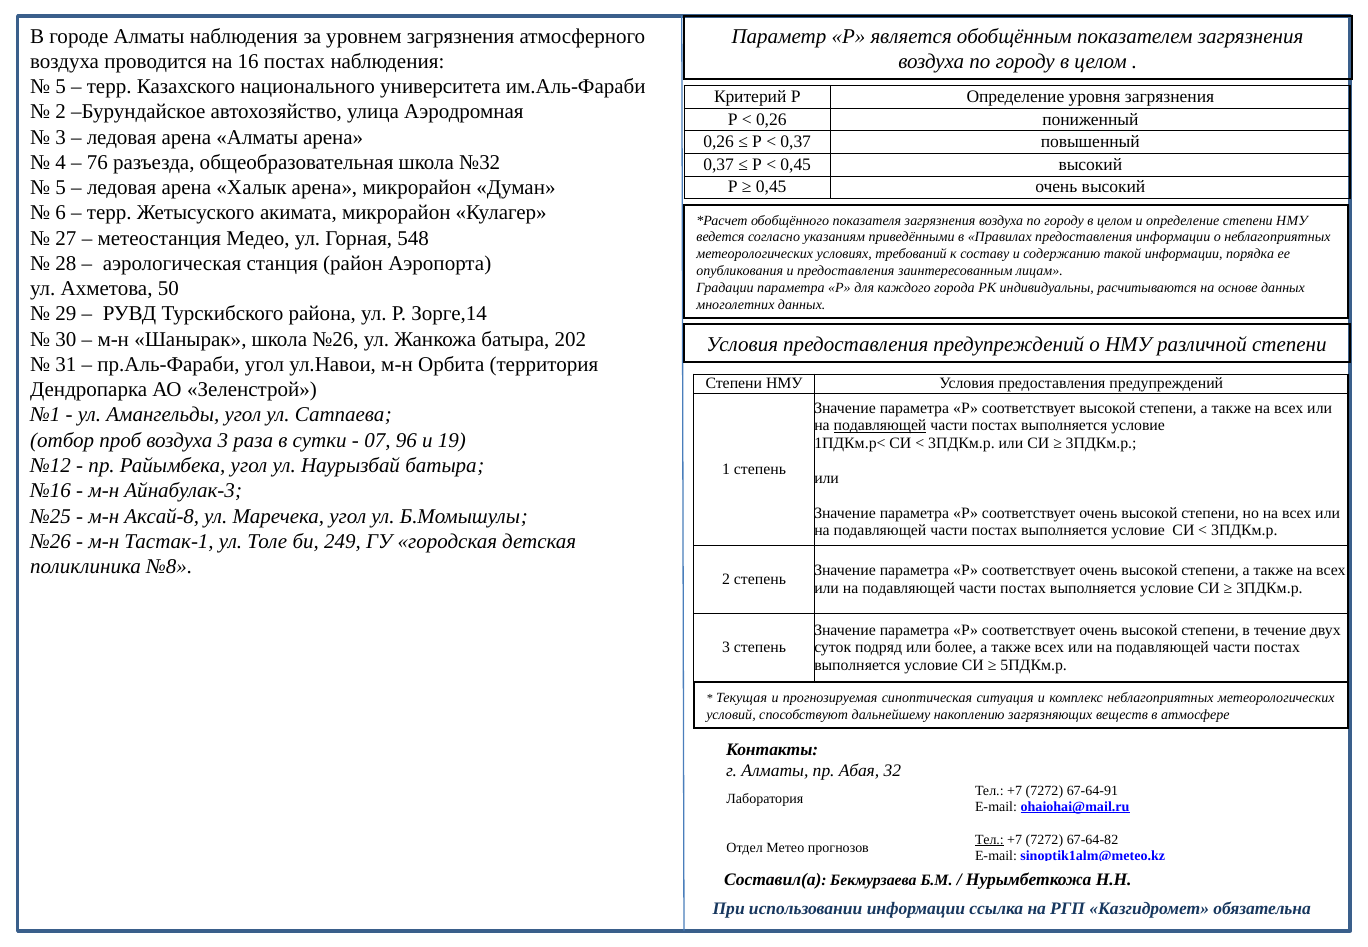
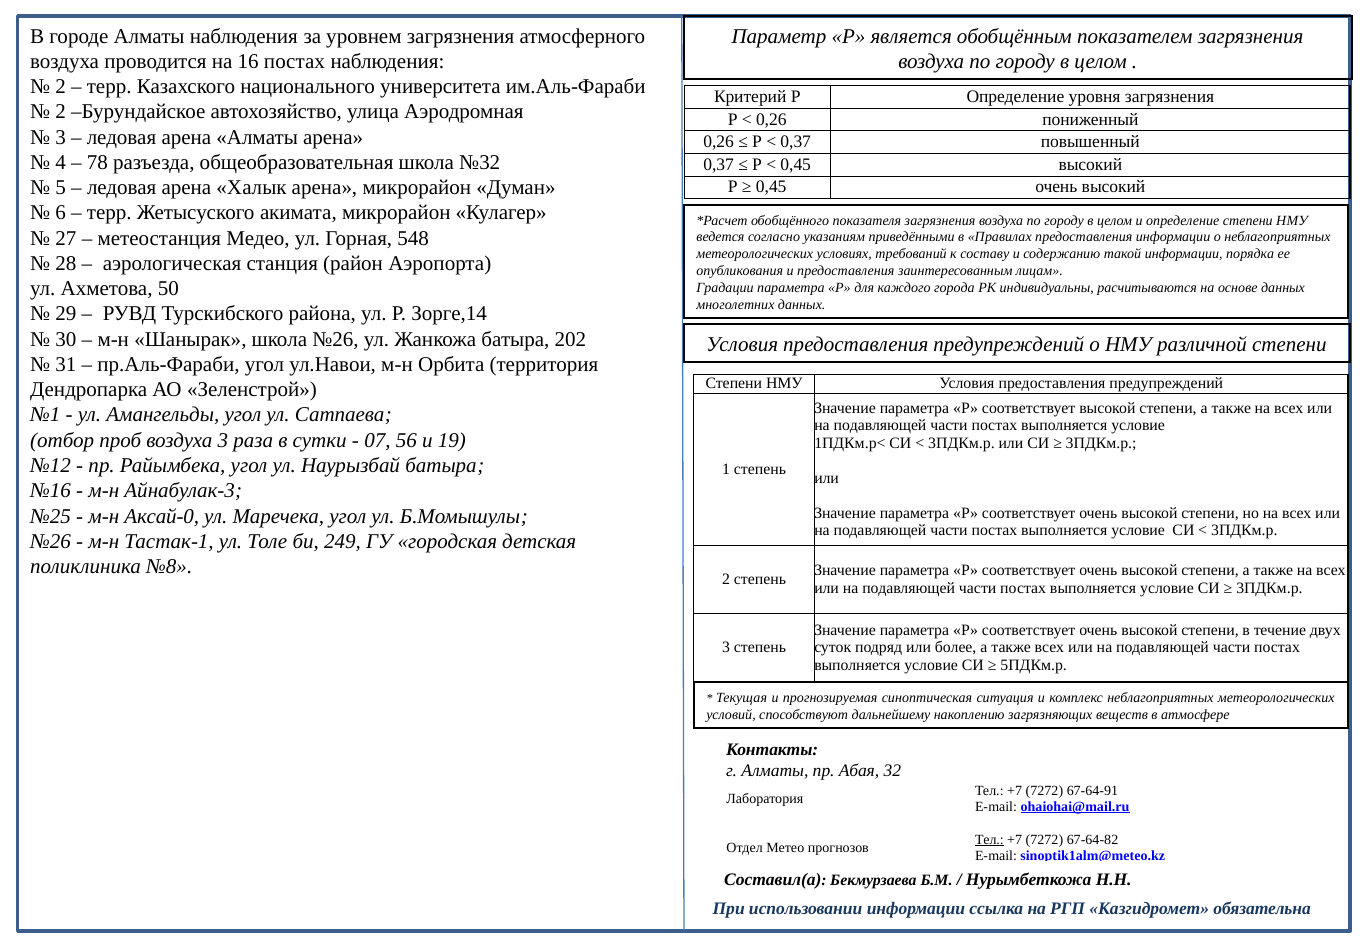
5 at (61, 87): 5 -> 2
76: 76 -> 78
подавляющей at (880, 425) underline: present -> none
96: 96 -> 56
Аксай-8: Аксай-8 -> Аксай-0
